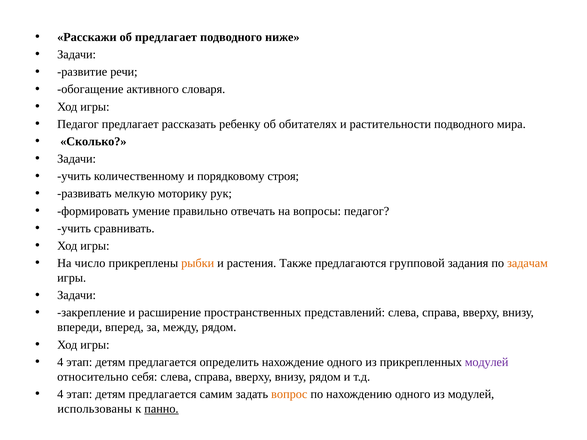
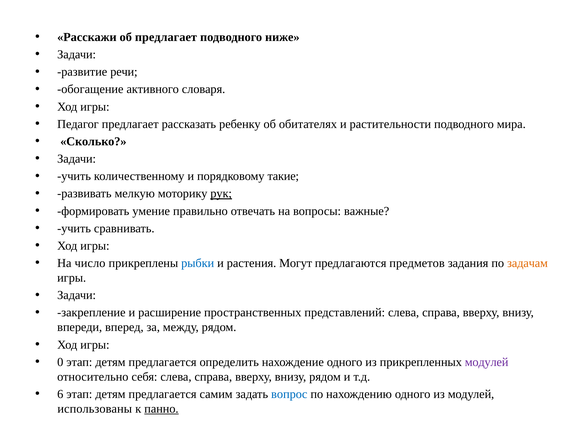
строя: строя -> такие
рук underline: none -> present
вопросы педагог: педагог -> важные
рыбки colour: orange -> blue
Также: Также -> Могут
групповой: групповой -> предметов
4 at (60, 362): 4 -> 0
4 at (60, 394): 4 -> 6
вопрос colour: orange -> blue
